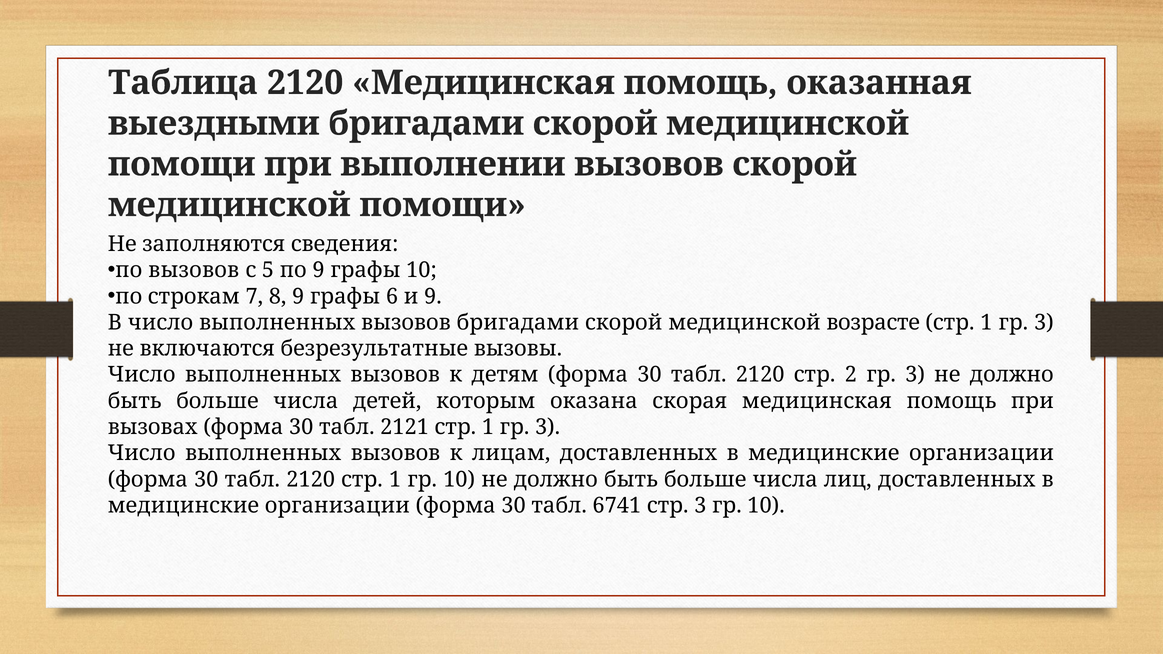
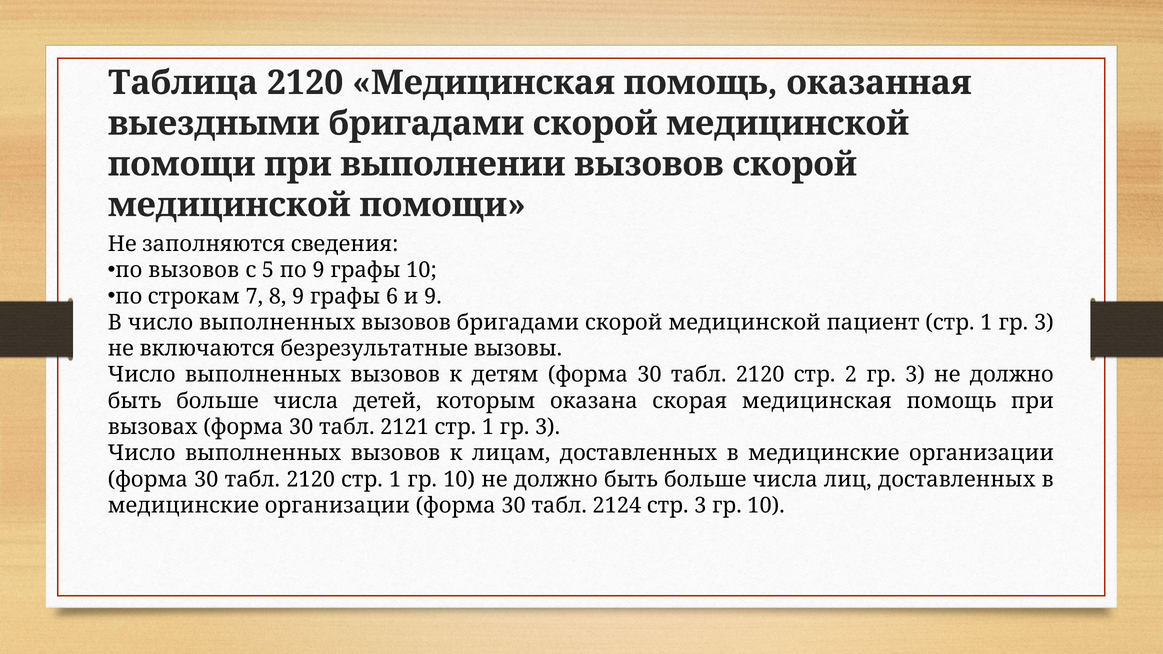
возрасте: возрасте -> пациент
6741: 6741 -> 2124
